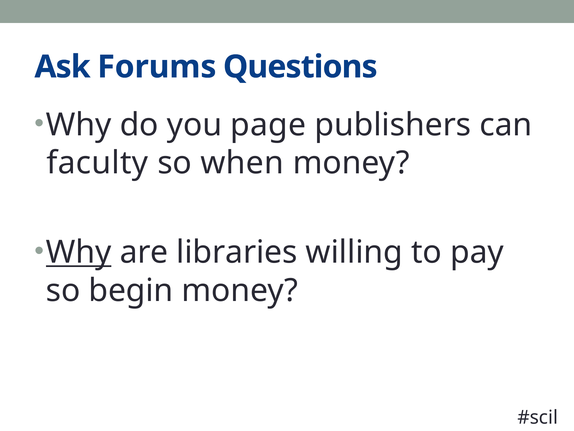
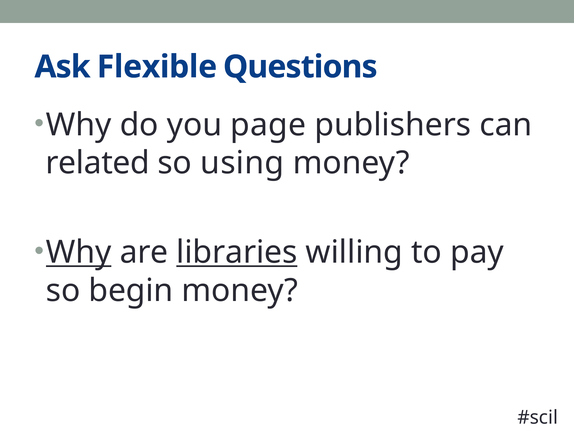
Forums: Forums -> Flexible
faculty: faculty -> related
when: when -> using
libraries underline: none -> present
